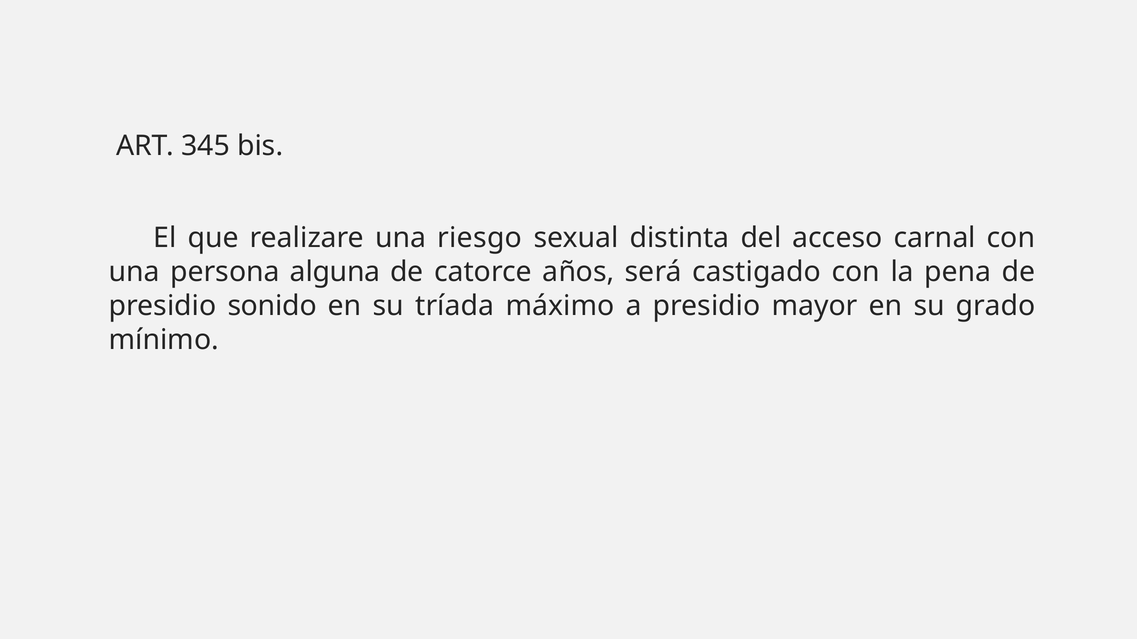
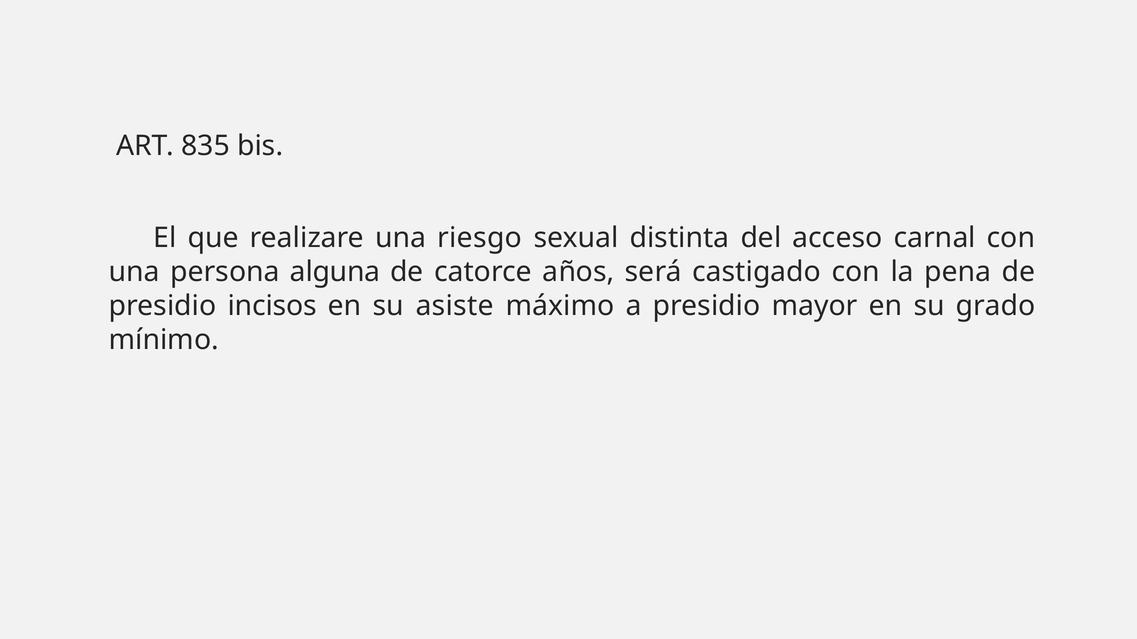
345: 345 -> 835
sonido: sonido -> incisos
tríada: tríada -> asiste
